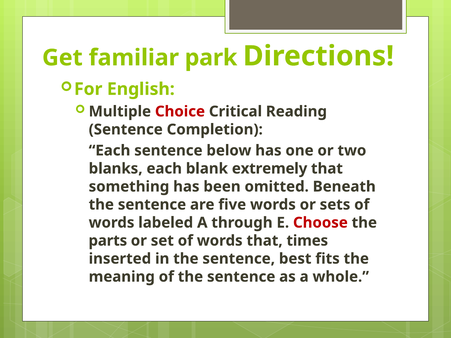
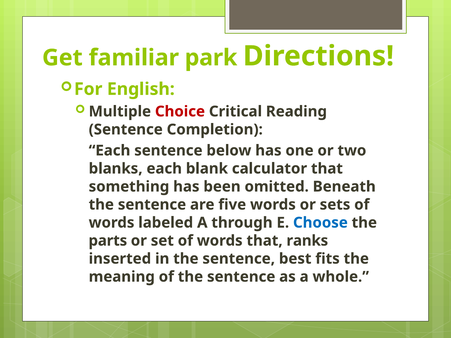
extremely: extremely -> calculator
Choose colour: red -> blue
times: times -> ranks
